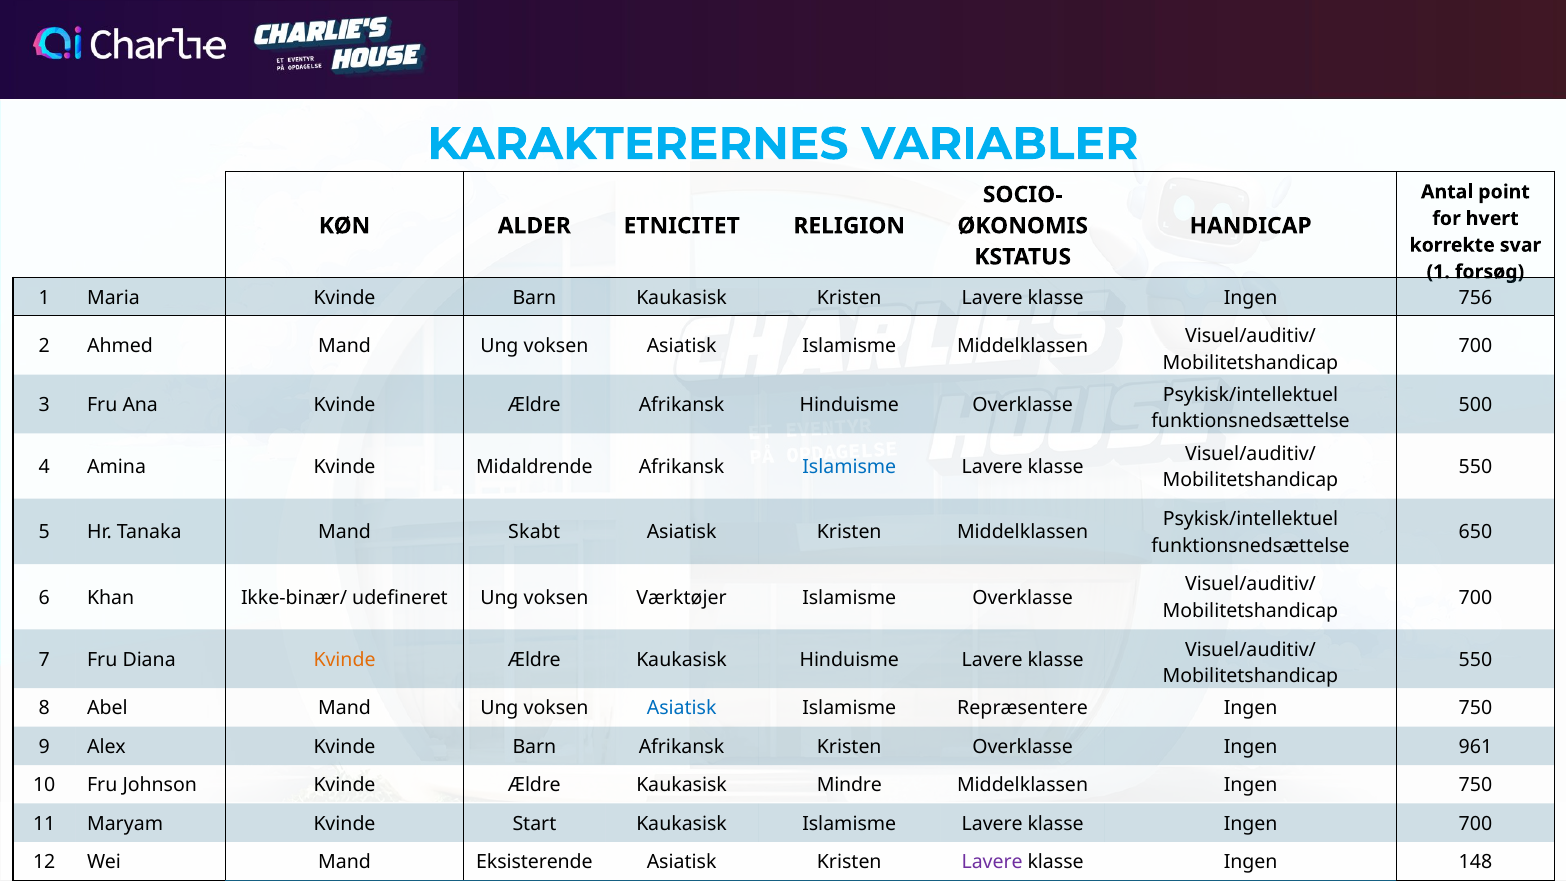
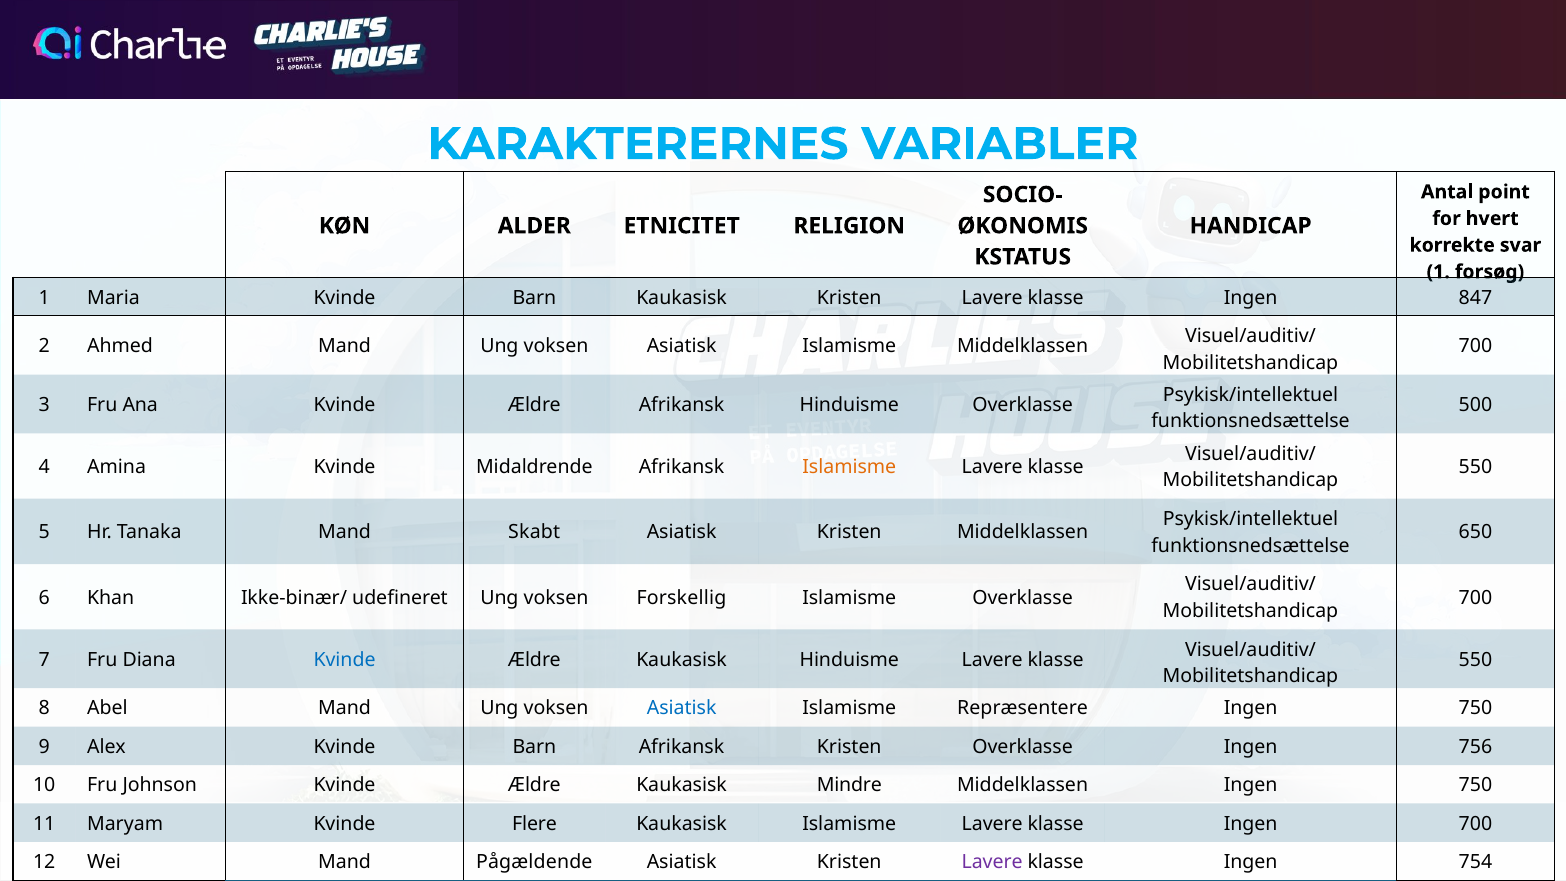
756: 756 -> 847
Islamisme at (849, 467) colour: blue -> orange
Værktøjer: Værktøjer -> Forskellig
Kvinde at (345, 660) colour: orange -> blue
961: 961 -> 756
Start: Start -> Flere
Eksisterende: Eksisterende -> Pågældende
148: 148 -> 754
